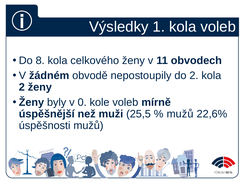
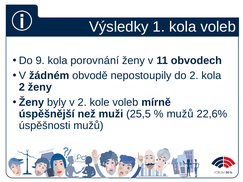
8: 8 -> 9
celkového: celkového -> porovnání
v 0: 0 -> 2
